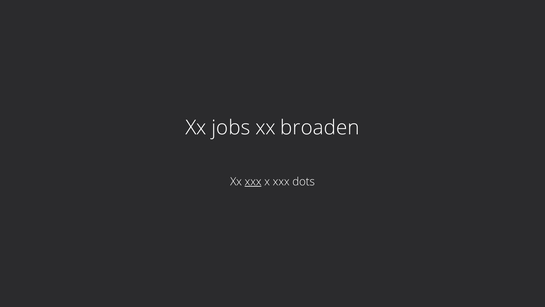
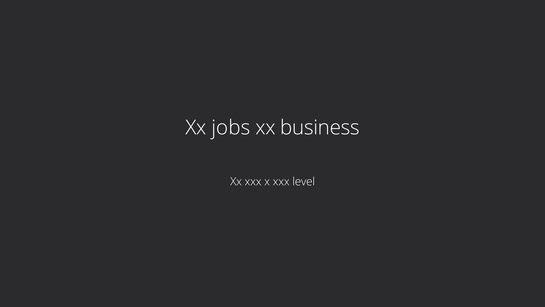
broaden: broaden -> business
xxx at (253, 181) underline: present -> none
dots: dots -> level
